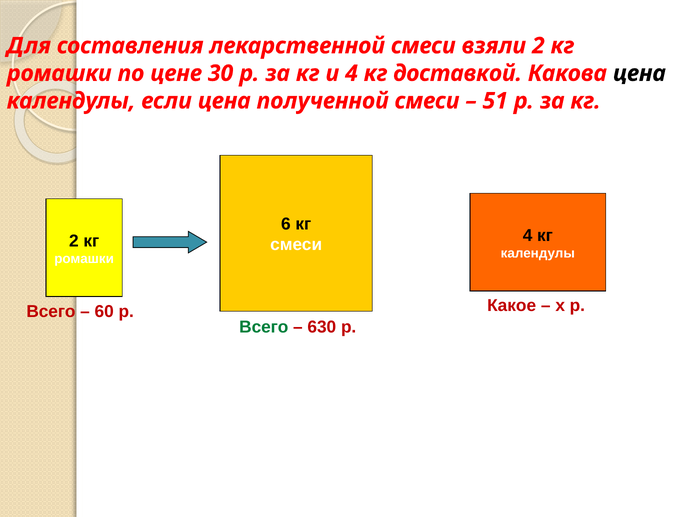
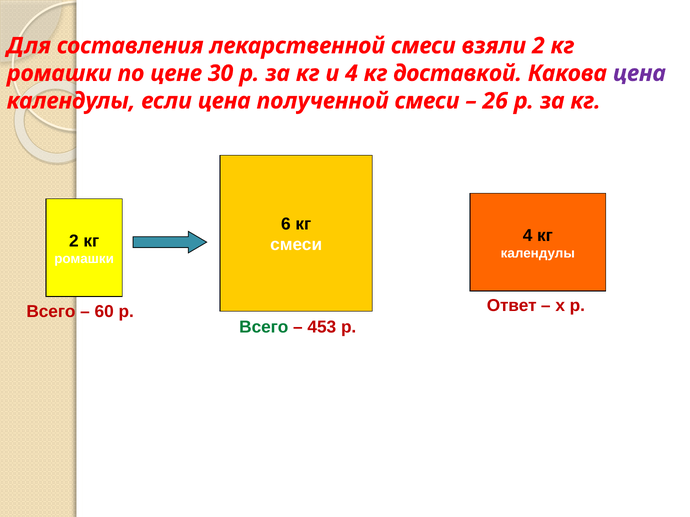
цена at (639, 73) colour: black -> purple
51: 51 -> 26
Какое: Какое -> Ответ
630: 630 -> 453
